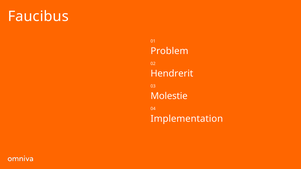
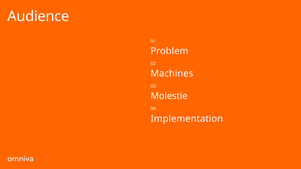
Faucibus: Faucibus -> Audience
Hendrerit: Hendrerit -> Machines
